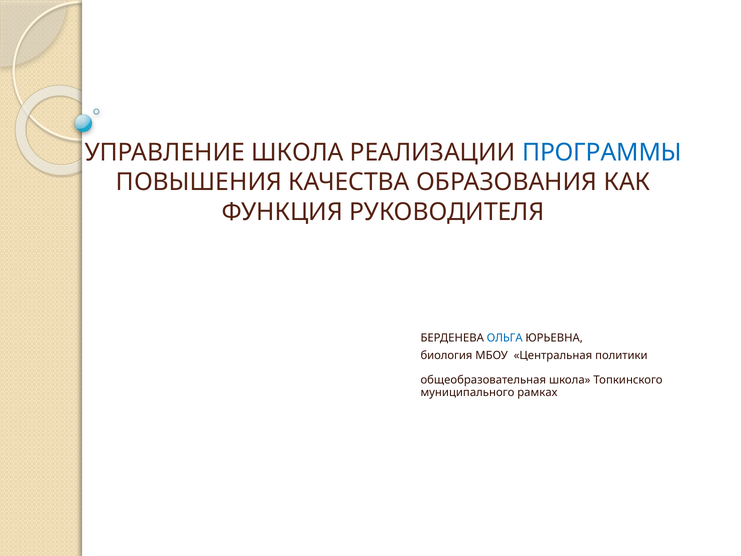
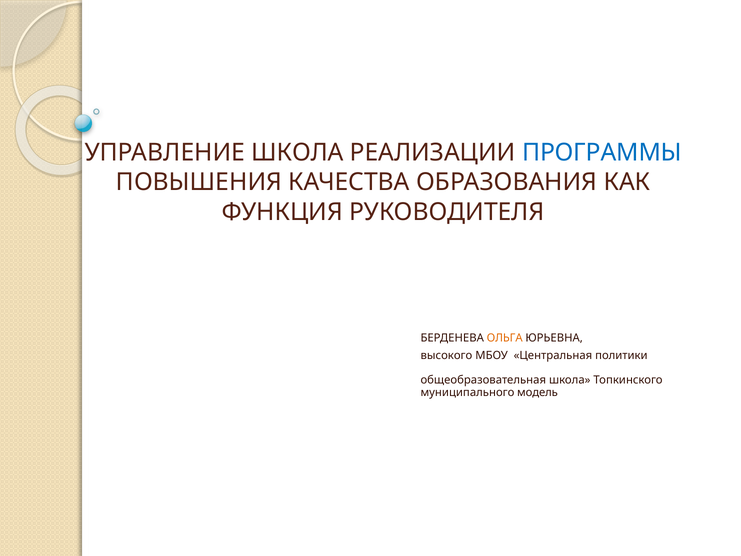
ОЛЬГА colour: blue -> orange
биология: биология -> высокого
рамках: рамках -> модель
